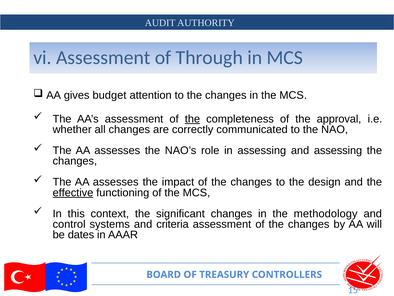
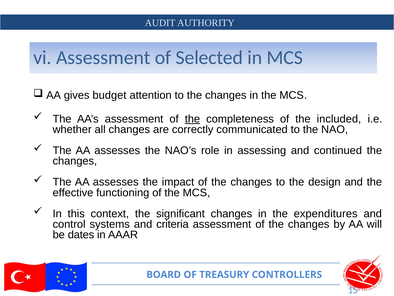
Through: Through -> Selected
approval: approval -> included
and assessing: assessing -> continued
effective underline: present -> none
methodology: methodology -> expenditures
